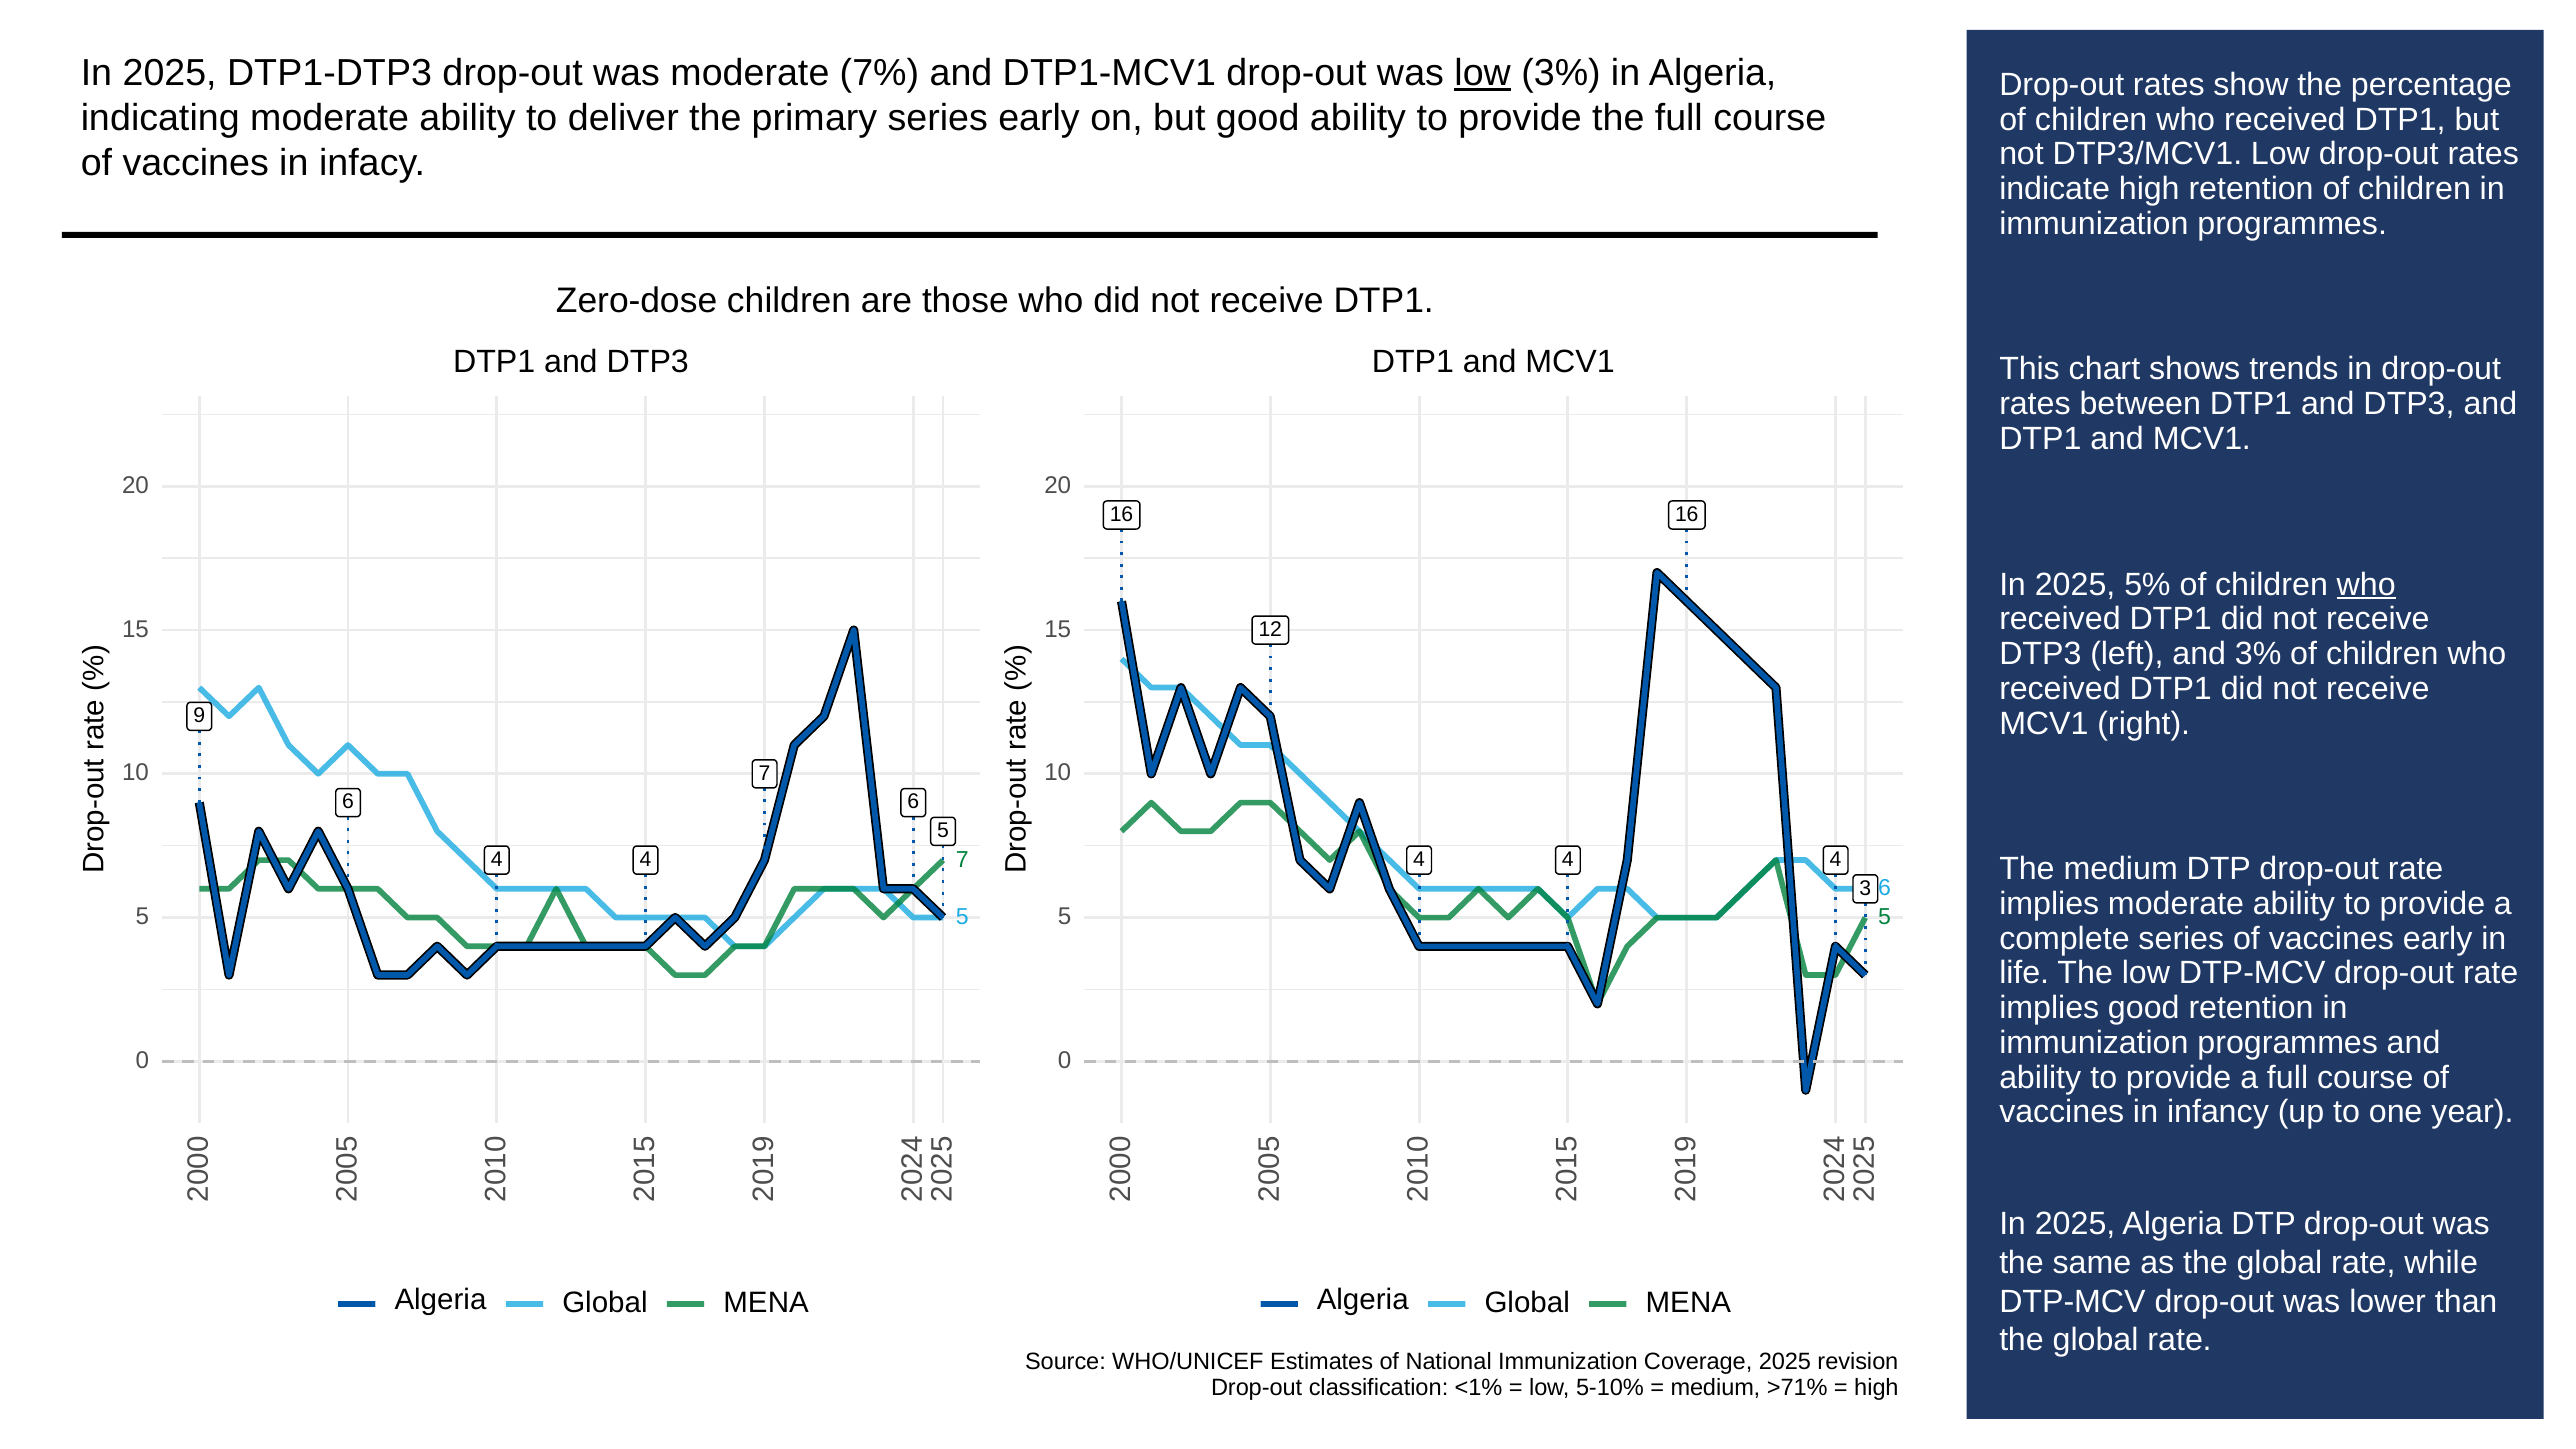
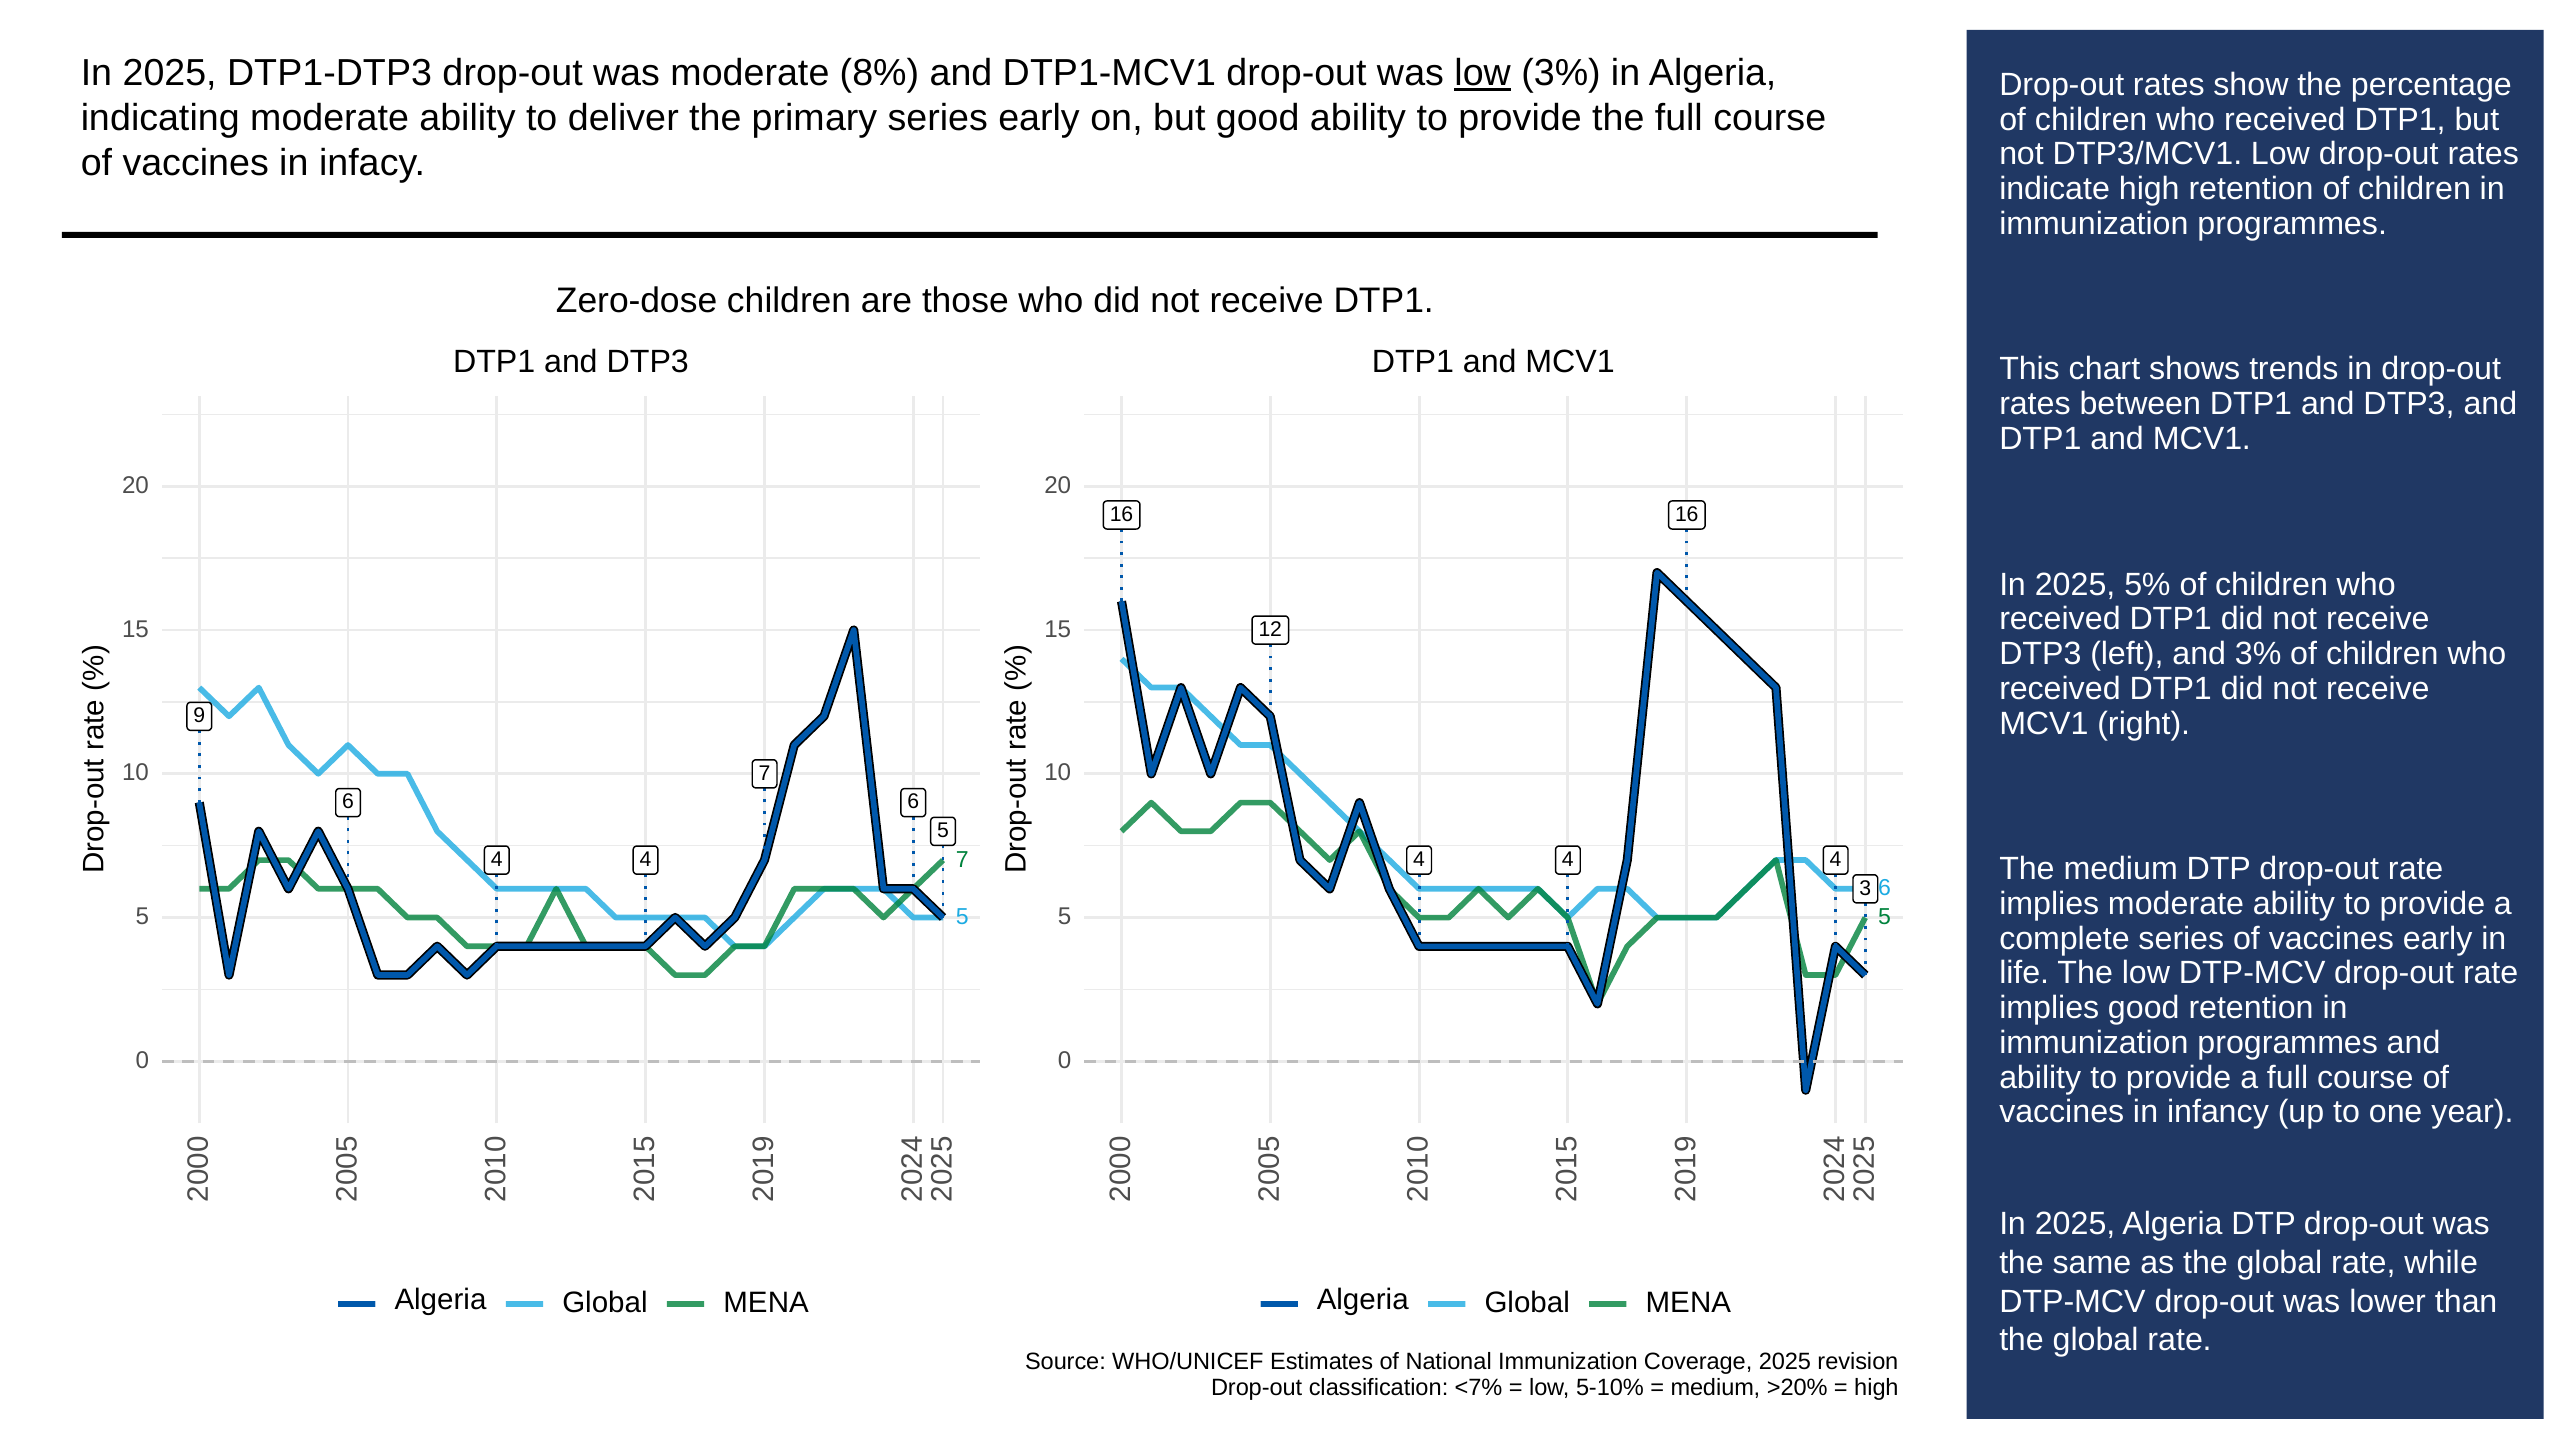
7%: 7% -> 8%
who at (2366, 584) underline: present -> none
<1%: <1% -> <7%
>71%: >71% -> >20%
